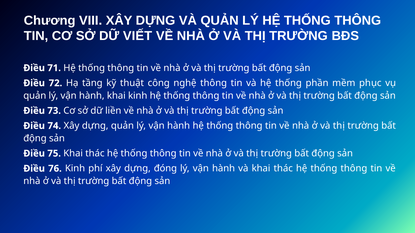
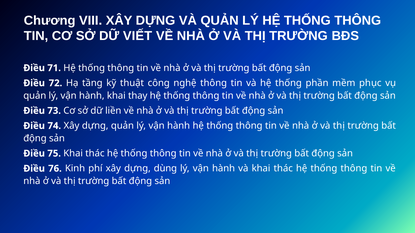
khai kinh: kinh -> thay
đóng: đóng -> dùng
